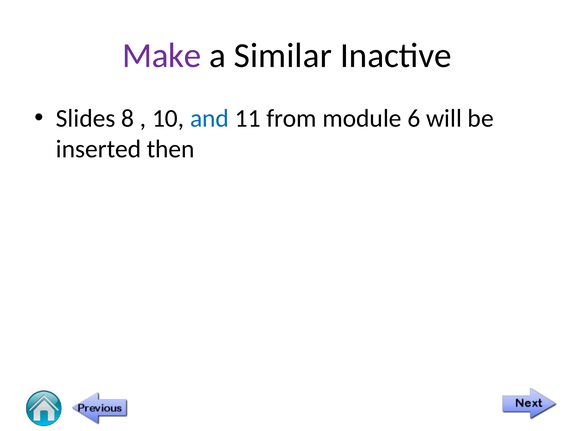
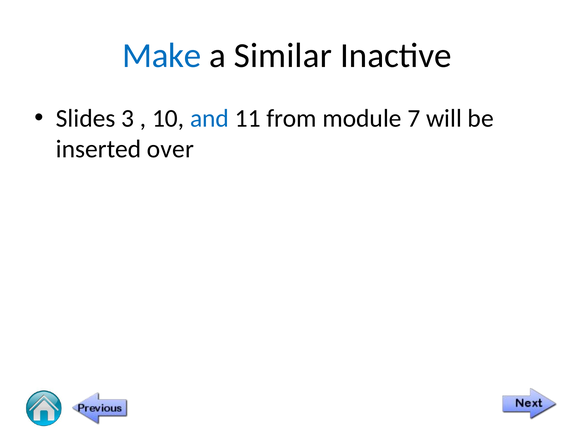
Make colour: purple -> blue
8: 8 -> 3
6: 6 -> 7
then: then -> over
